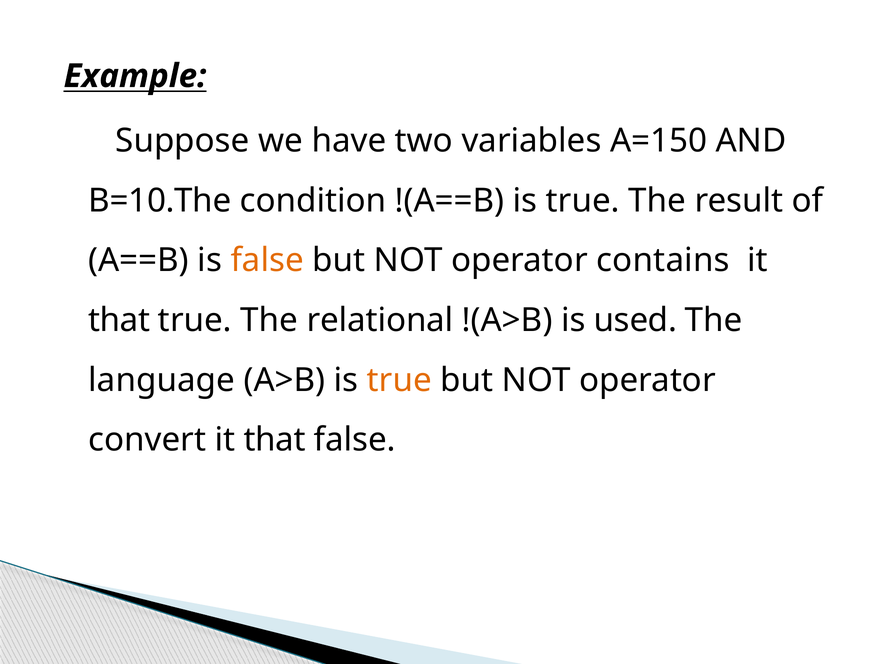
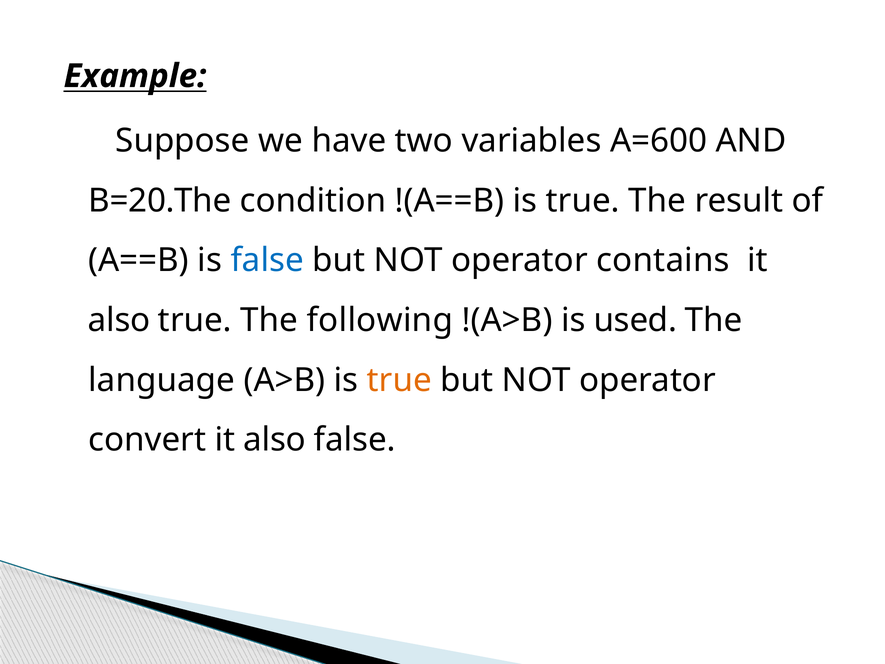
A=150: A=150 -> A=600
B=10.The: B=10.The -> B=20.The
false at (267, 260) colour: orange -> blue
that at (119, 320): that -> also
relational: relational -> following
convert it that: that -> also
